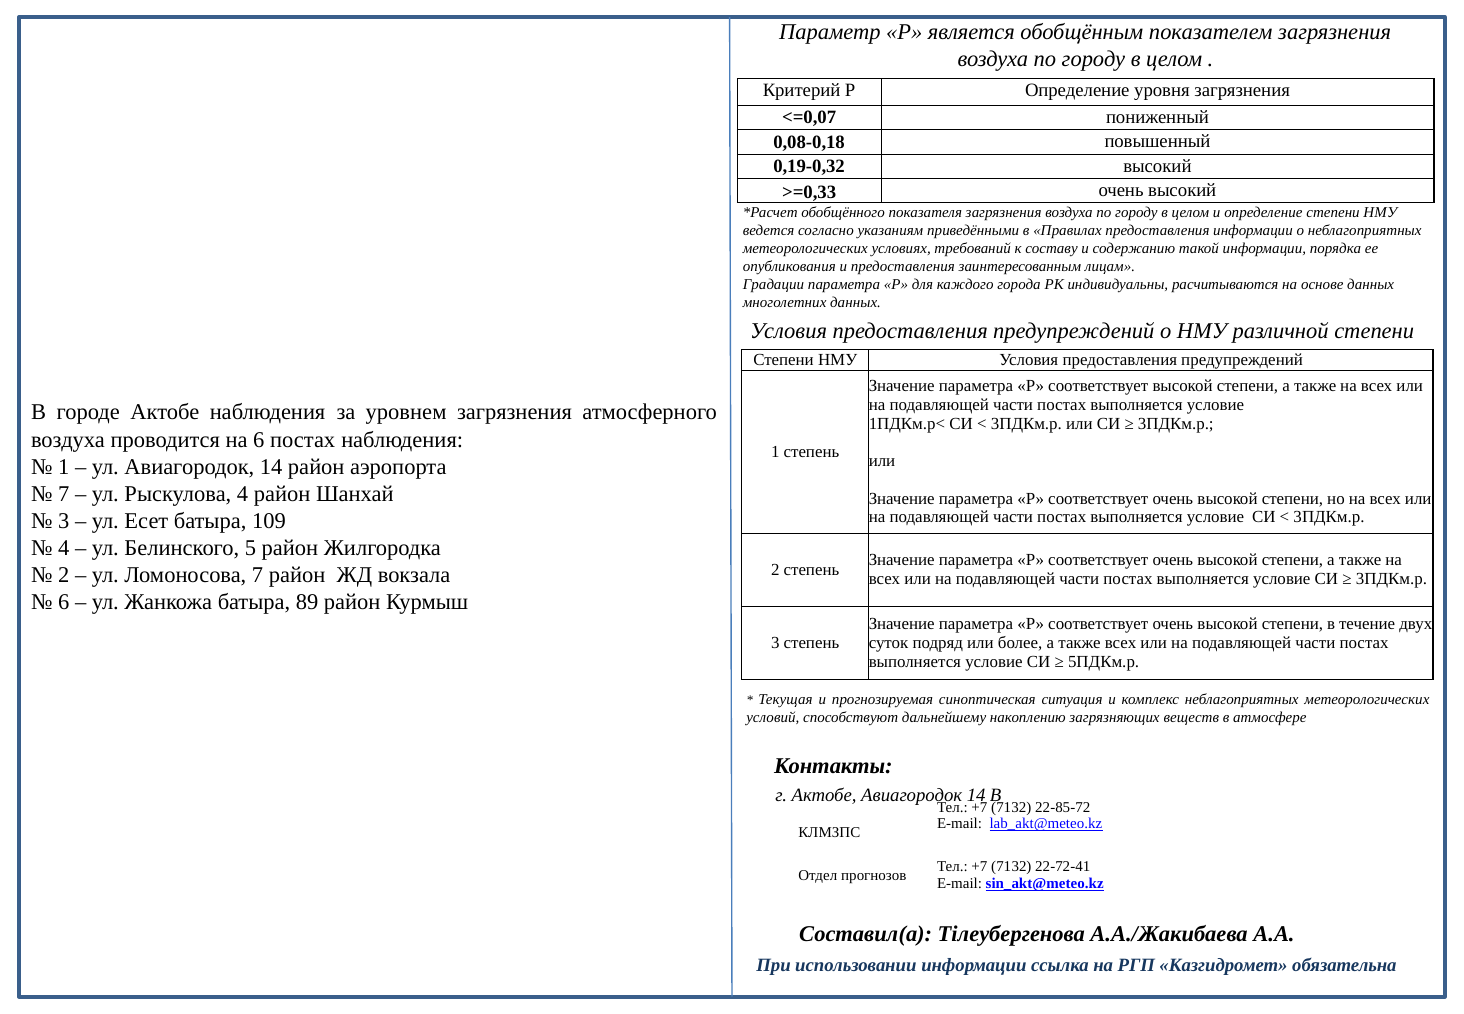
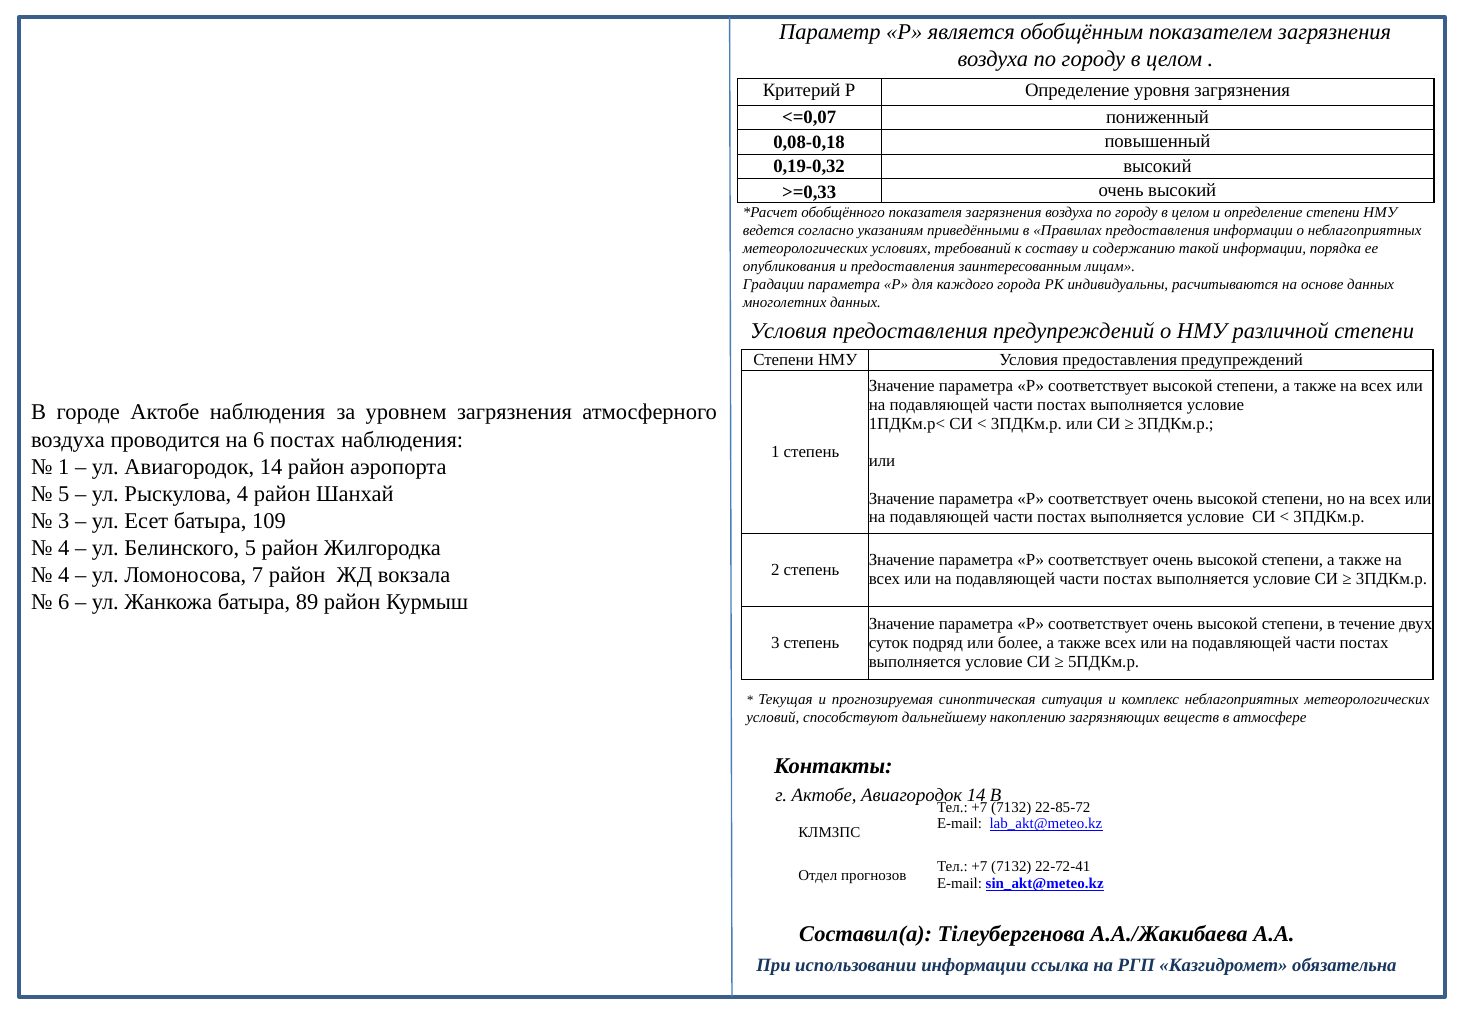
7 at (64, 493): 7 -> 5
2 at (64, 575): 2 -> 4
